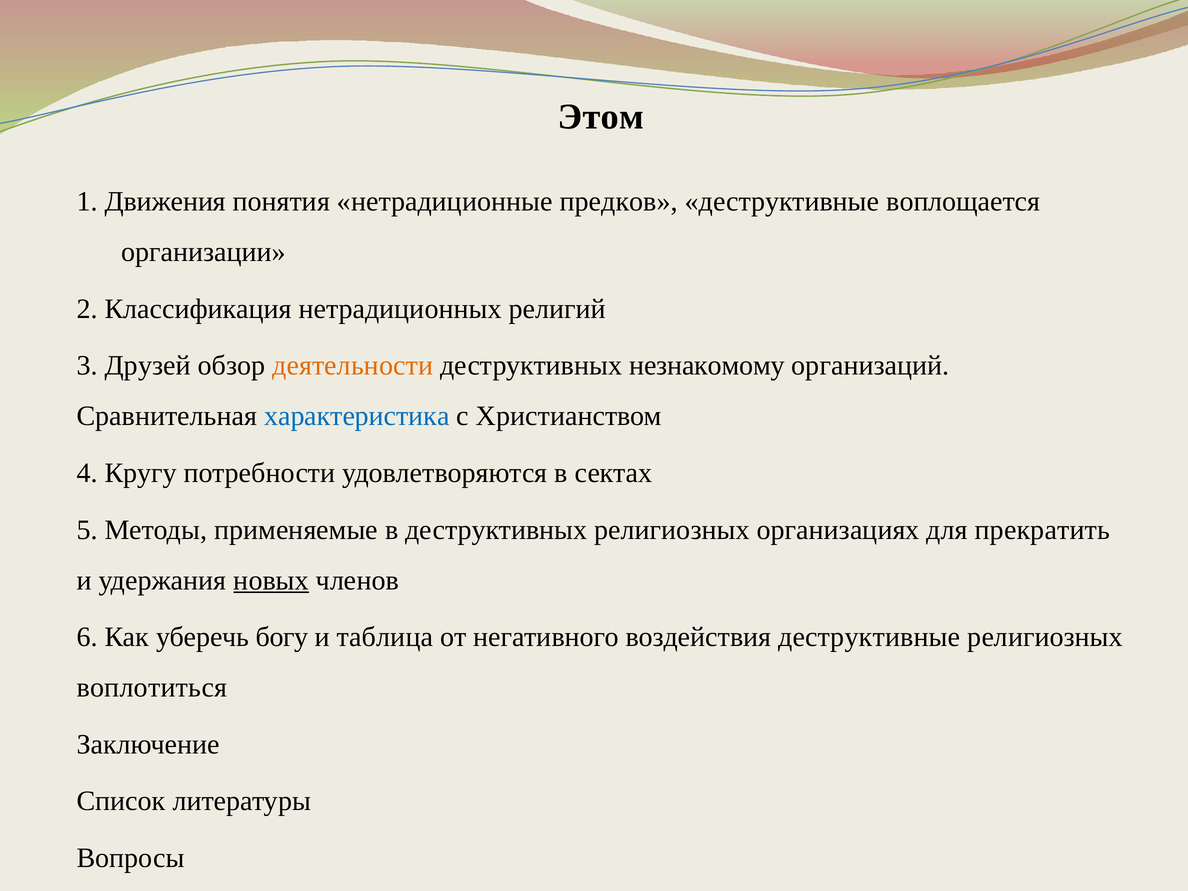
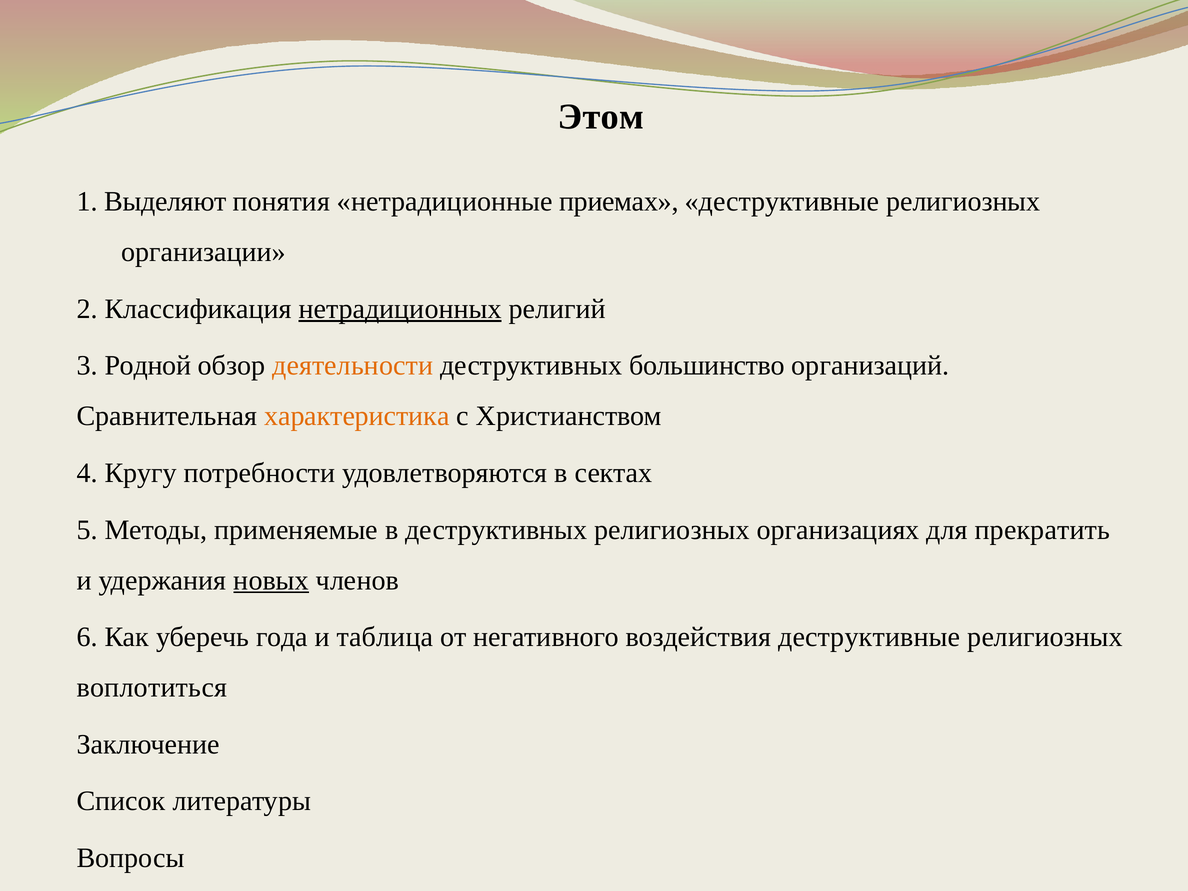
Движения: Движения -> Выделяют
предков: предков -> приемах
воплощается at (963, 202): воплощается -> религиозных
нетрадиционных underline: none -> present
Друзей: Друзей -> Родной
незнакомому: незнакомому -> большинство
характеристика colour: blue -> orange
богу: богу -> года
